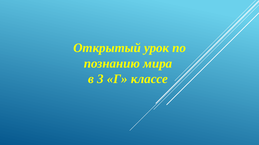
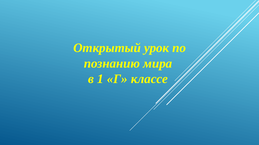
3: 3 -> 1
